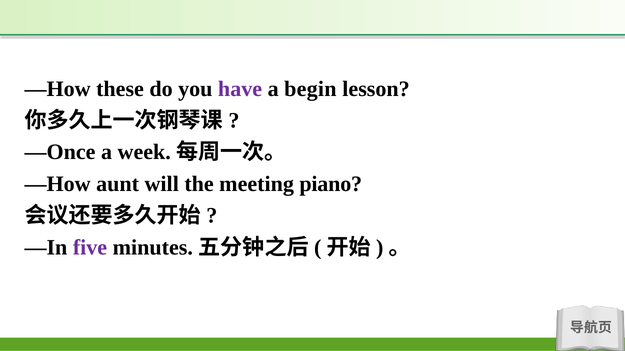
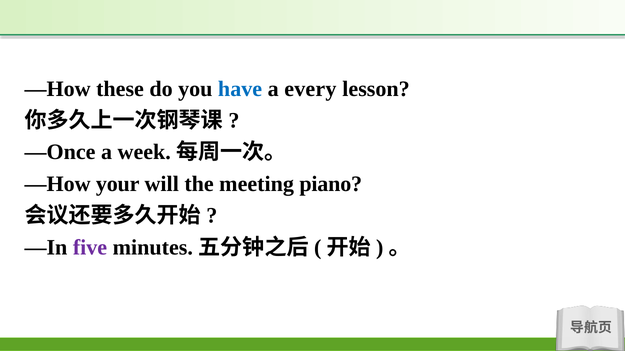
have colour: purple -> blue
begin: begin -> every
aunt: aunt -> your
